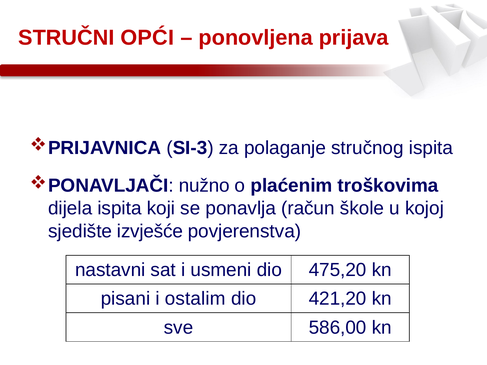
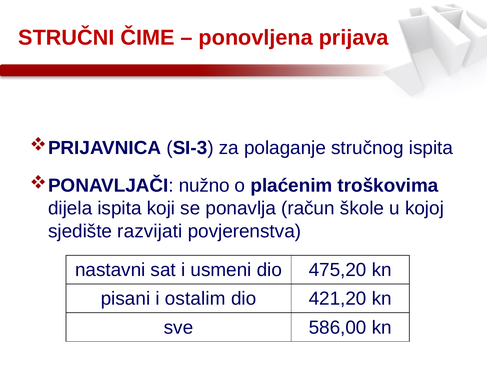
OPĆI: OPĆI -> ČIME
izvješće: izvješće -> razvijati
